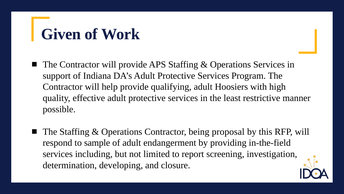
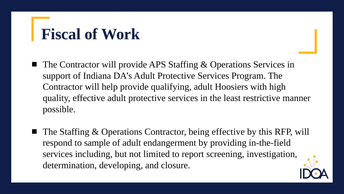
Given: Given -> Fiscal
being proposal: proposal -> effective
